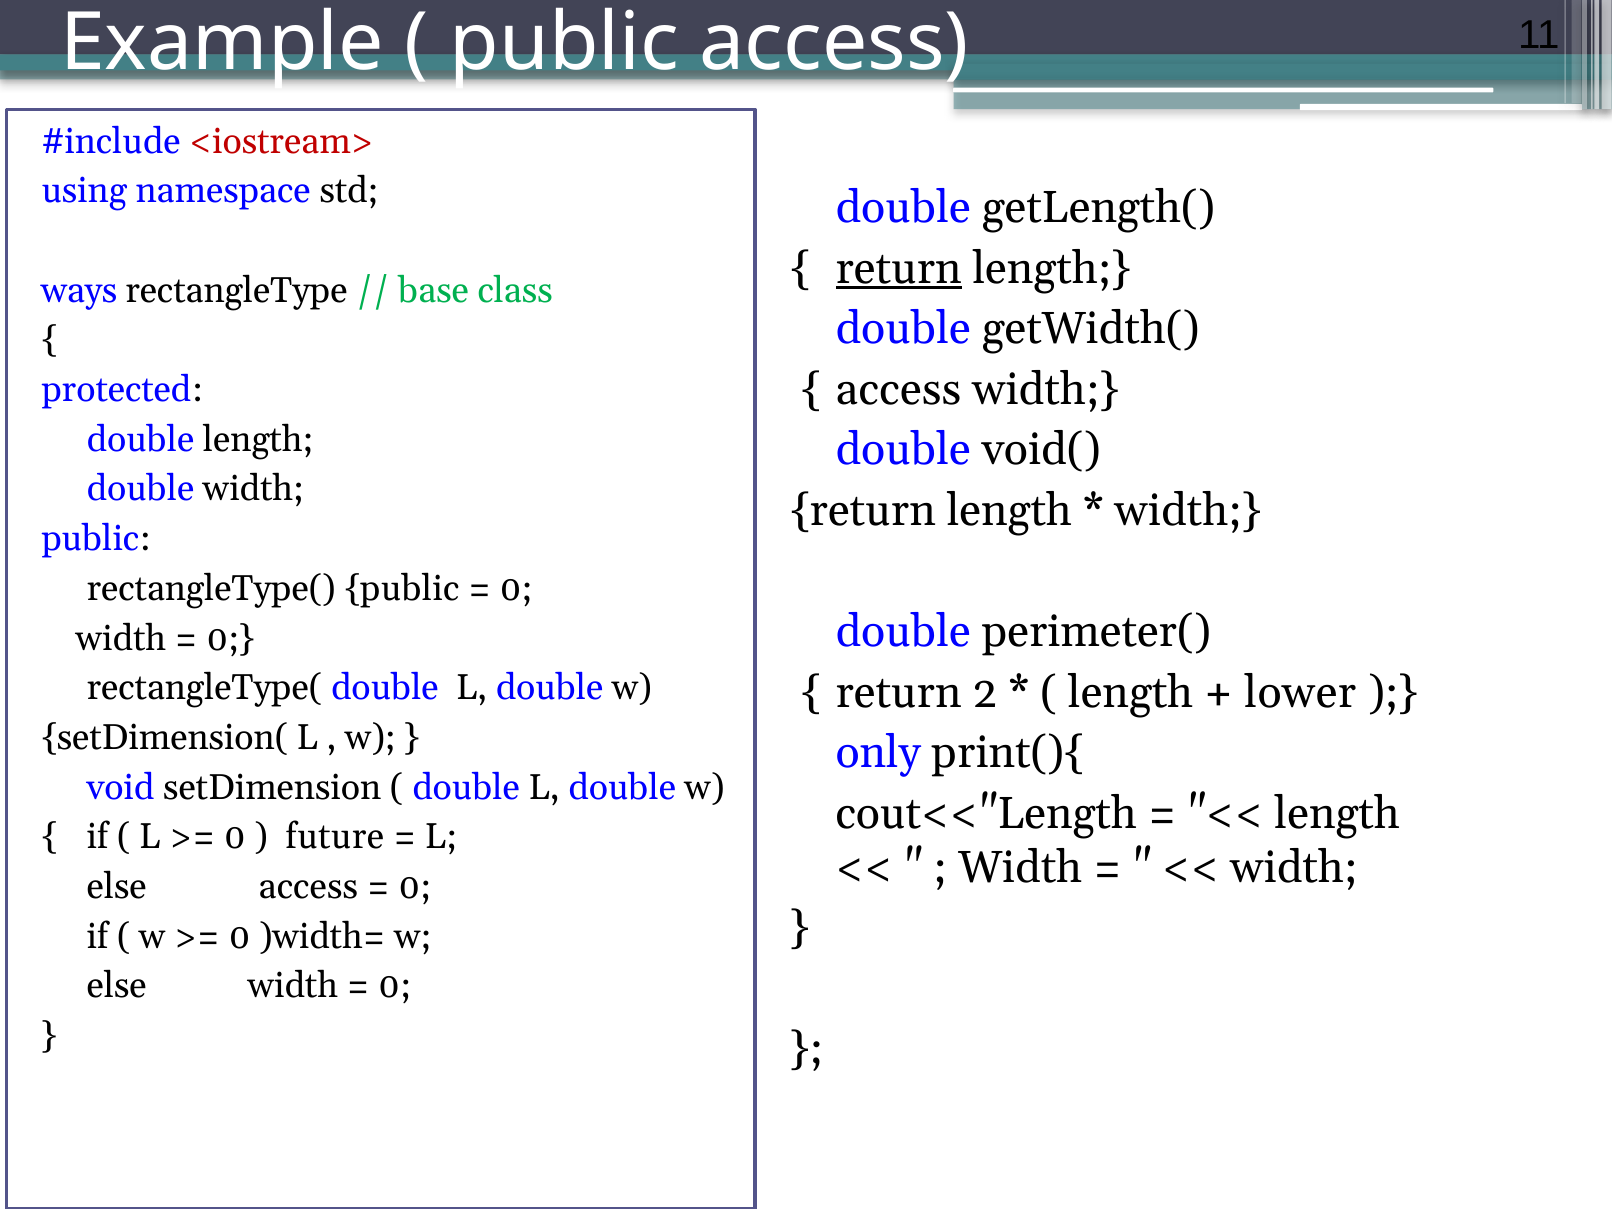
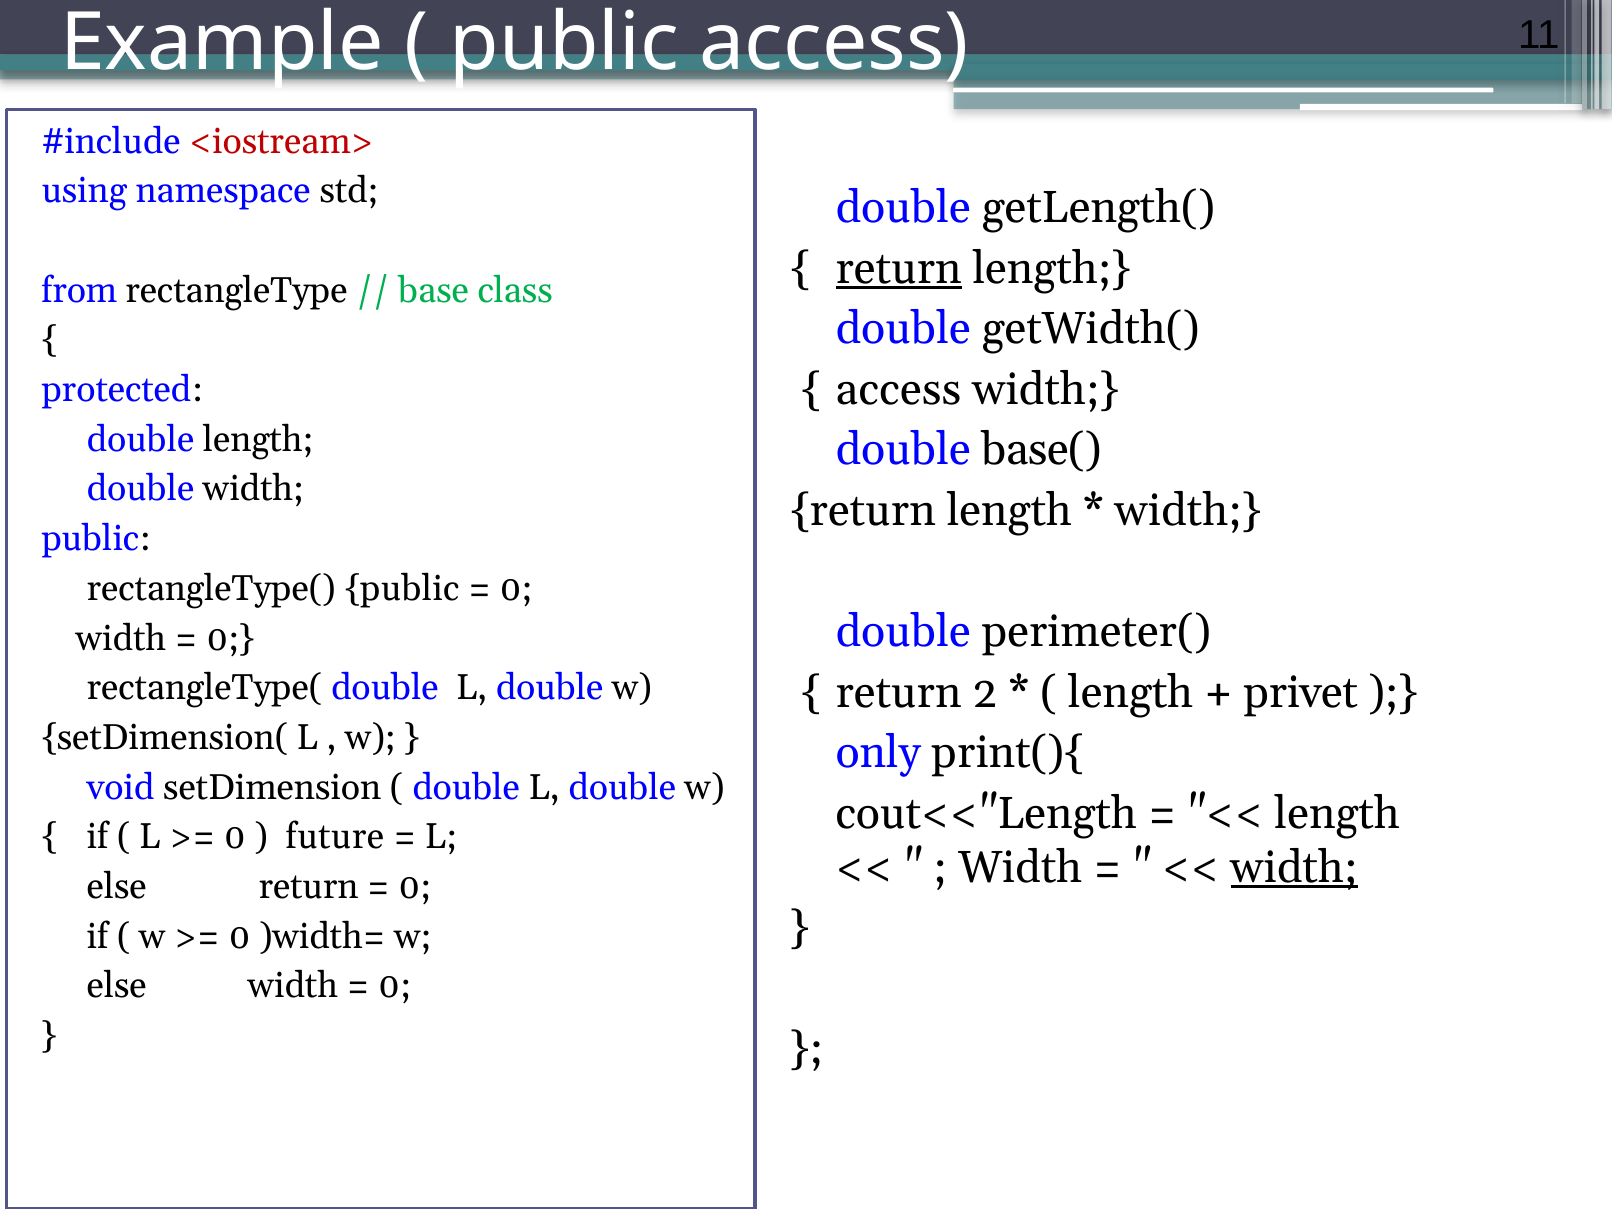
ways: ways -> from
void(: void( -> base(
lower: lower -> privet
width at (1294, 867) underline: none -> present
else access: access -> return
